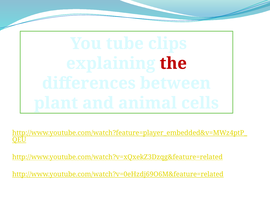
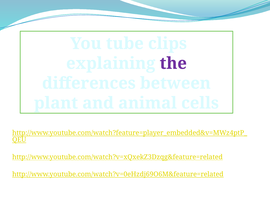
the colour: red -> purple
